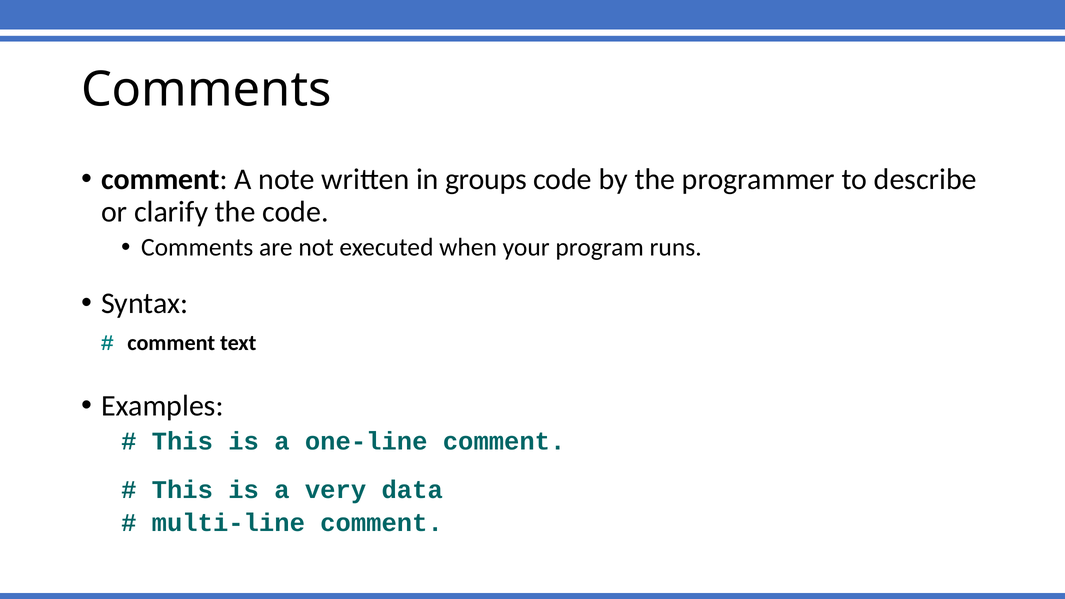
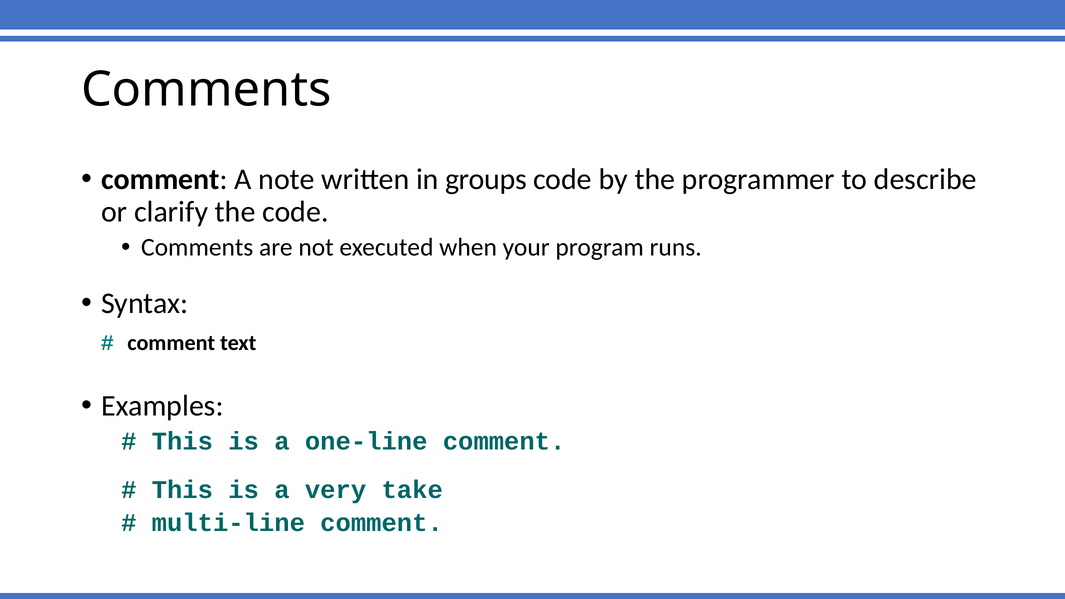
data: data -> take
